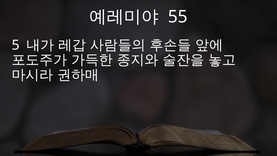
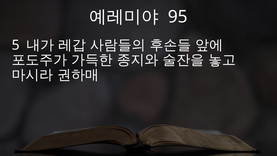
55: 55 -> 95
